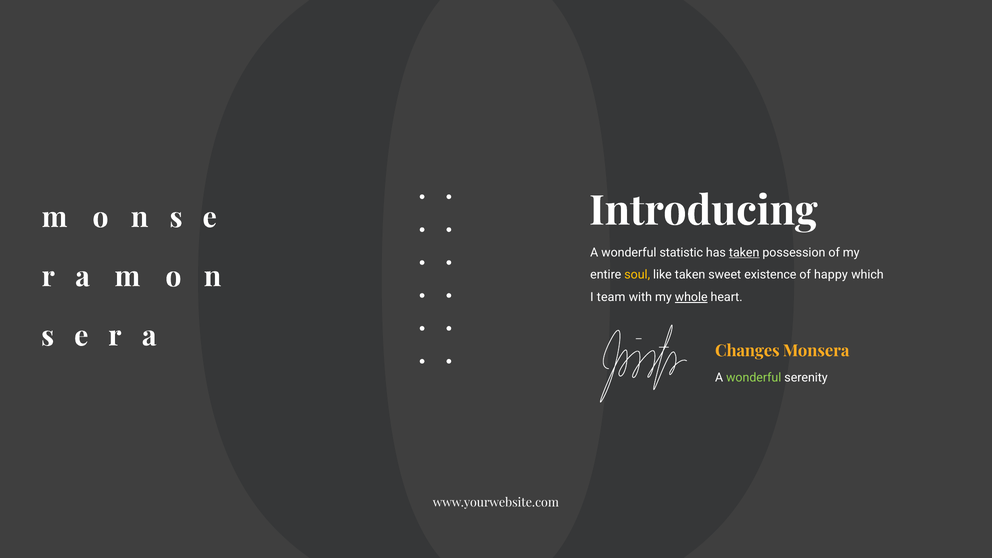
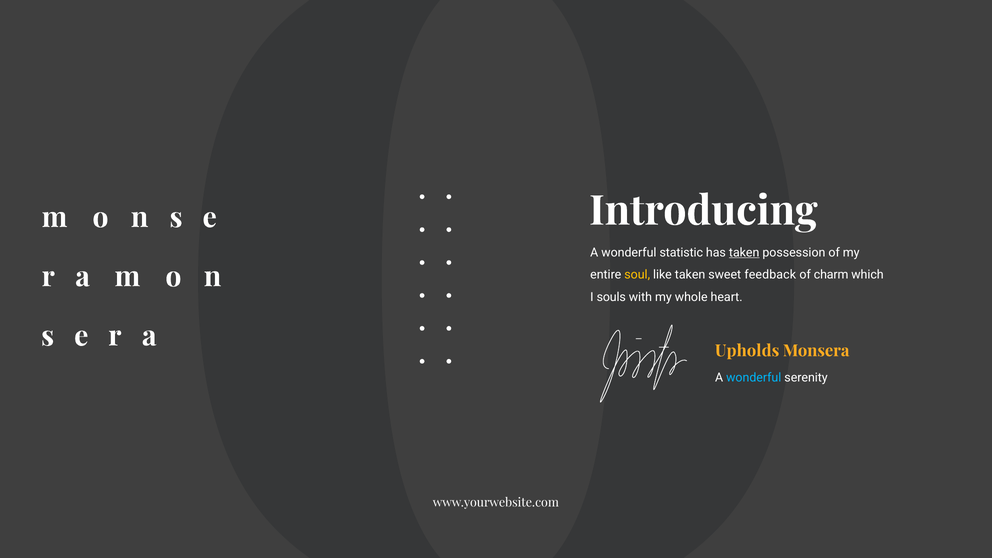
existence: existence -> feedback
happy: happy -> charm
team: team -> souls
whole underline: present -> none
Changes: Changes -> Upholds
wonderful at (754, 377) colour: light green -> light blue
